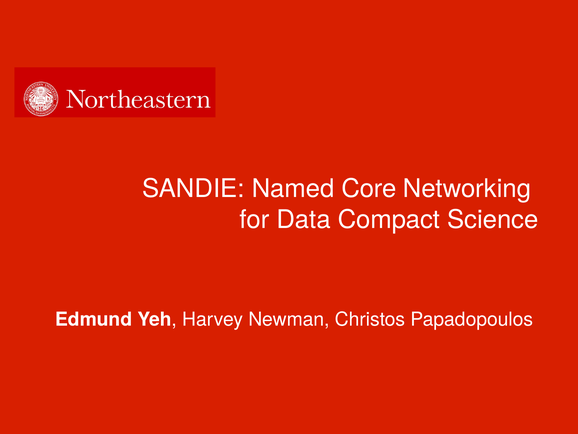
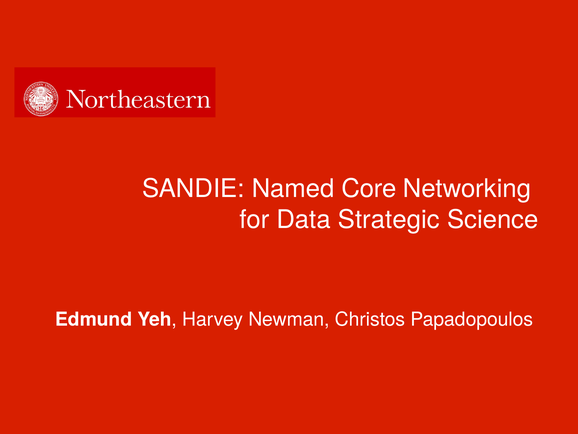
Compact: Compact -> Strategic
